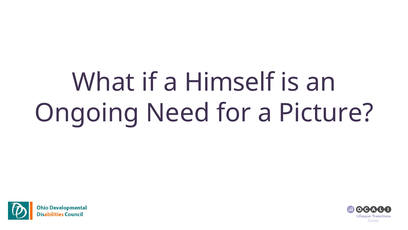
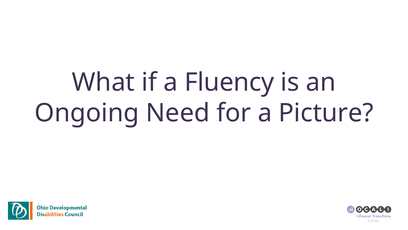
Himself: Himself -> Fluency
